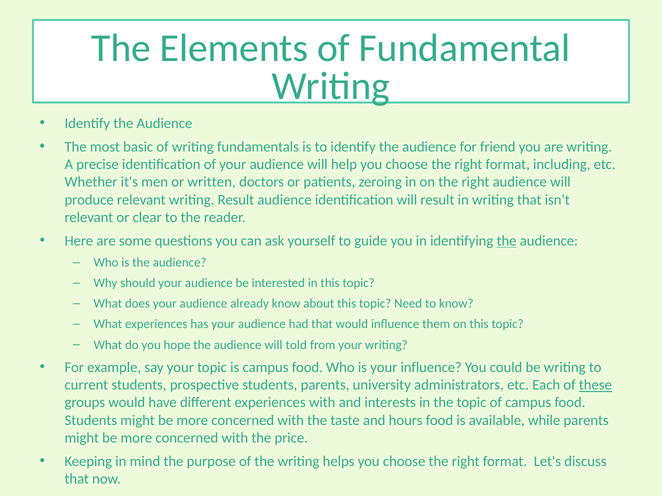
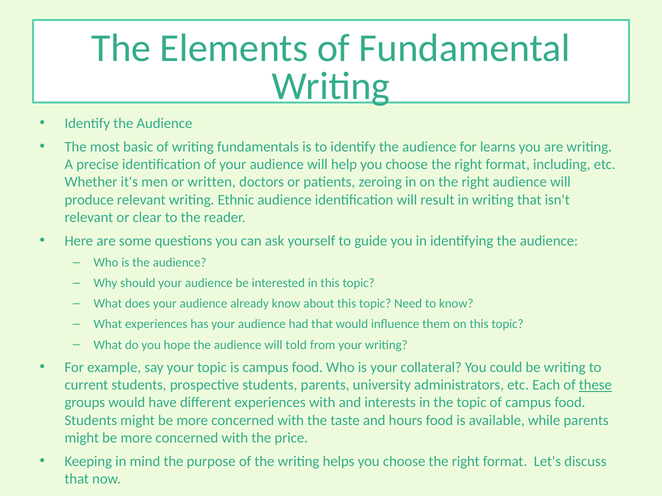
friend: friend -> learns
writing Result: Result -> Ethnic
the at (507, 241) underline: present -> none
your influence: influence -> collateral
